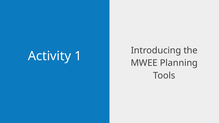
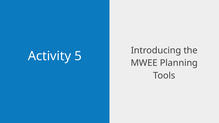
1: 1 -> 5
